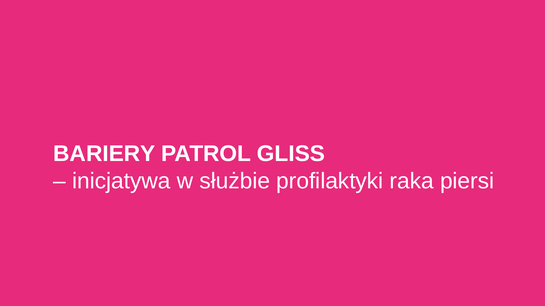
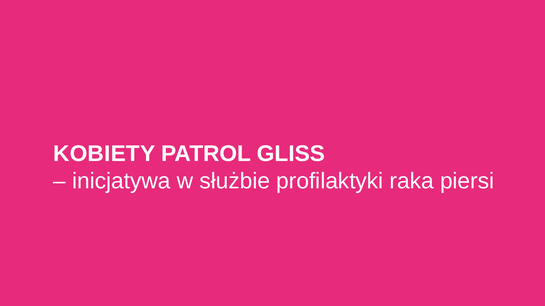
BARIERY: BARIERY -> KOBIETY
